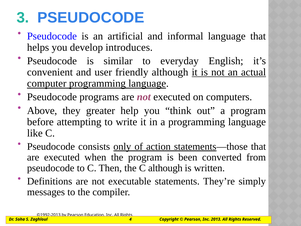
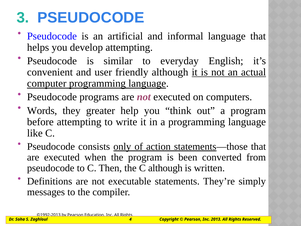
develop introduces: introduces -> attempting
Above: Above -> Words
